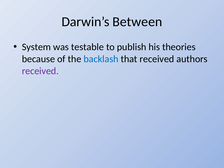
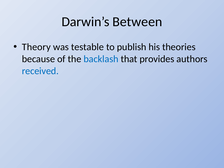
System: System -> Theory
that received: received -> provides
received at (40, 71) colour: purple -> blue
